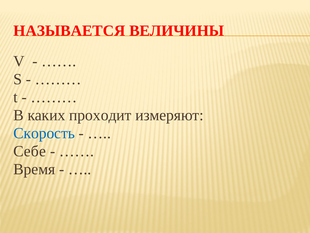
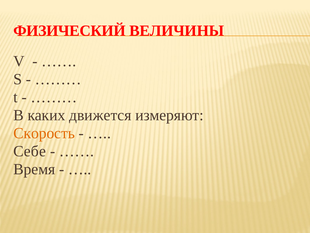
НАЗЫВАЕТСЯ: НАЗЫВАЕТСЯ -> ФИЗИЧЕСКИЙ
проходит: проходит -> движется
Скорость colour: blue -> orange
